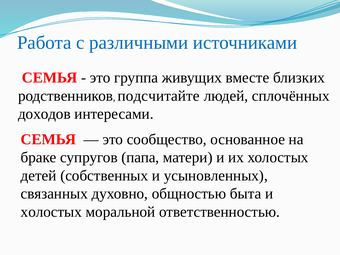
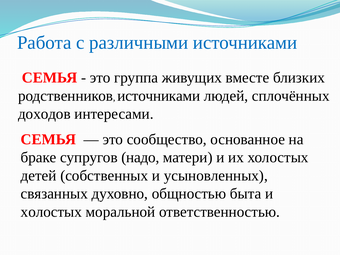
подсчитайте at (159, 96): подсчитайте -> источниками
папа: папа -> надо
